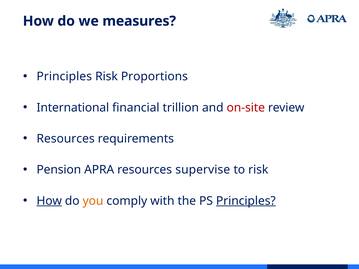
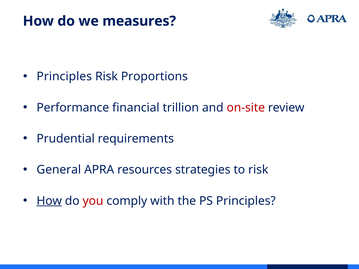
International: International -> Performance
Resources at (66, 139): Resources -> Prudential
Pension: Pension -> General
supervise: supervise -> strategies
you colour: orange -> red
Principles at (246, 201) underline: present -> none
